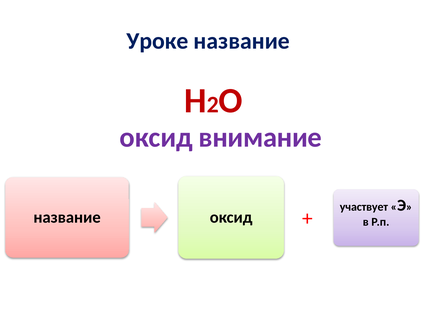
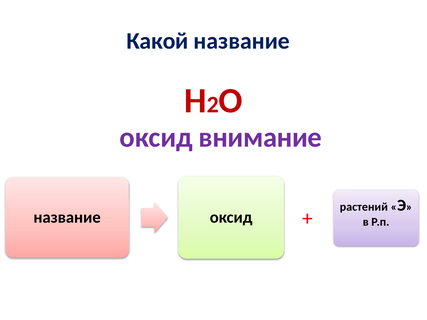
Уроке: Уроке -> Какой
участвует: участвует -> растений
